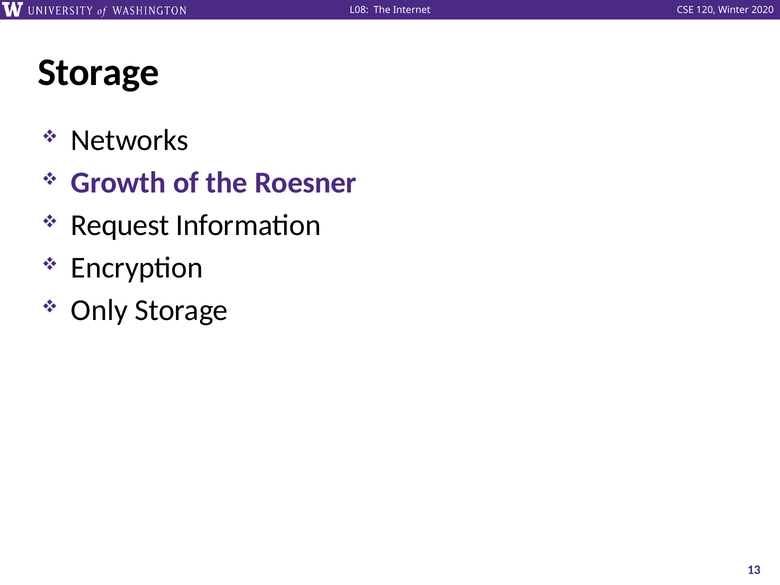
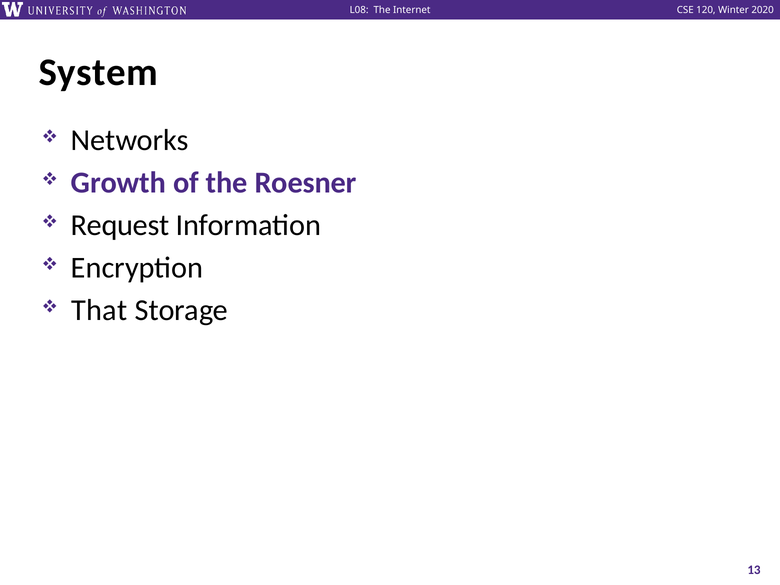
Storage at (99, 72): Storage -> System
Only: Only -> That
